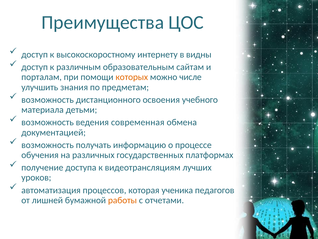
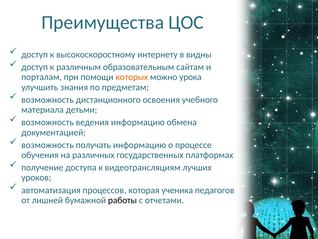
числе: числе -> урока
ведения современная: современная -> информацию
работы colour: orange -> black
